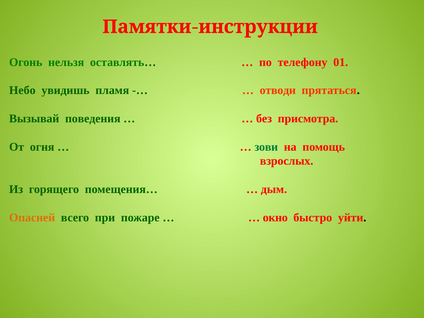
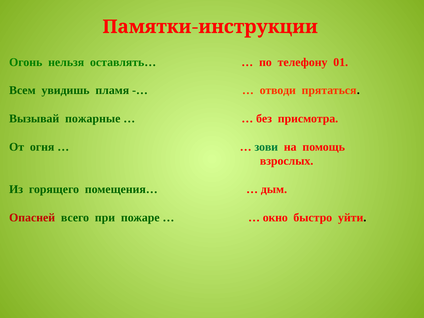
Небо: Небо -> Всем
поведения: поведения -> пожарные
Опасней colour: orange -> red
